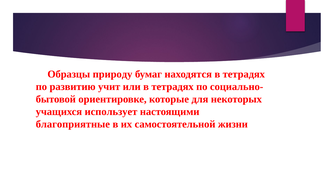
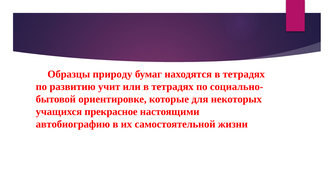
использует: использует -> прекрасное
благоприятные: благоприятные -> автобиографию
